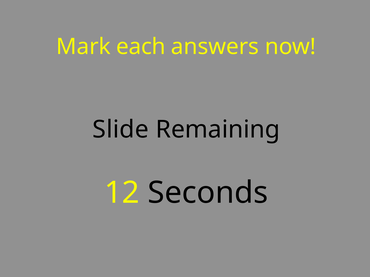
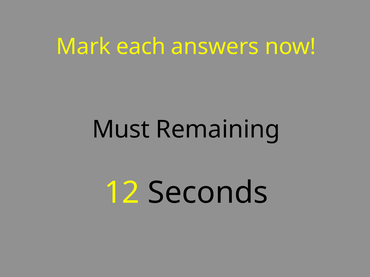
Slide: Slide -> Must
